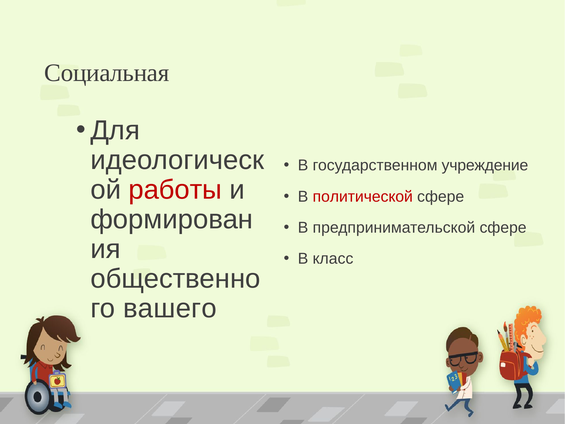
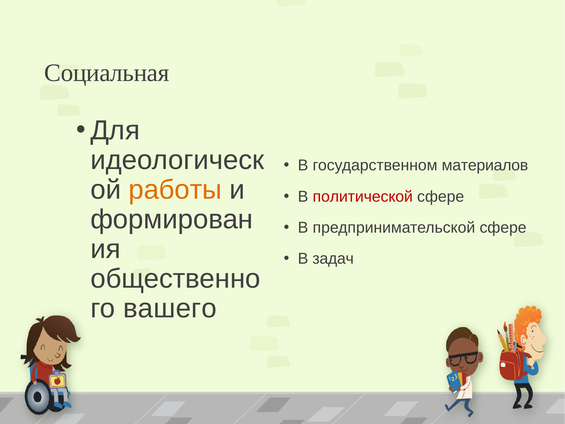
учреждение: учреждение -> материалов
работы colour: red -> orange
класс: класс -> задач
